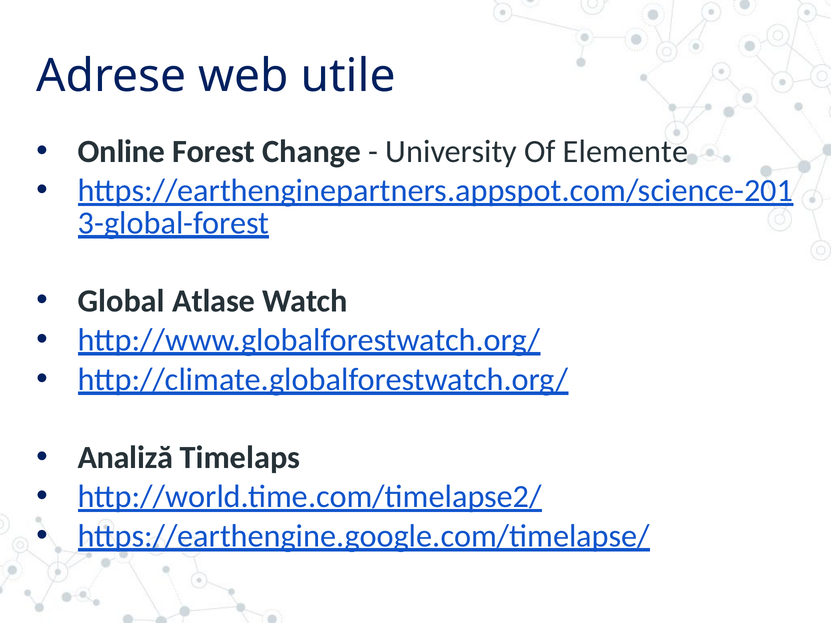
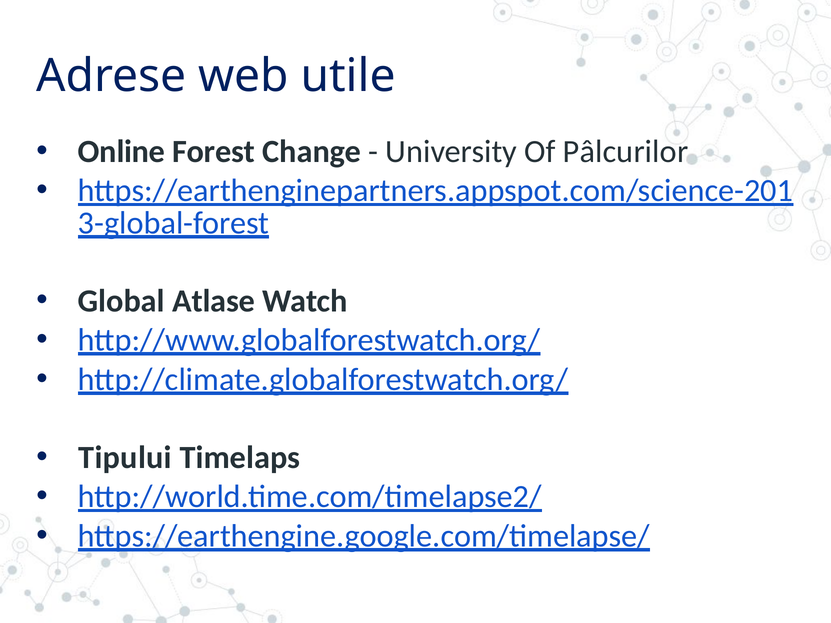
Elemente: Elemente -> Pâlcurilor
Analiză: Analiză -> Tipului
